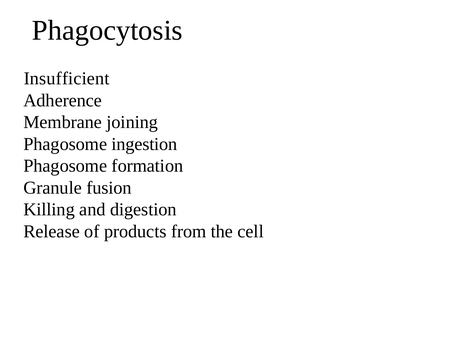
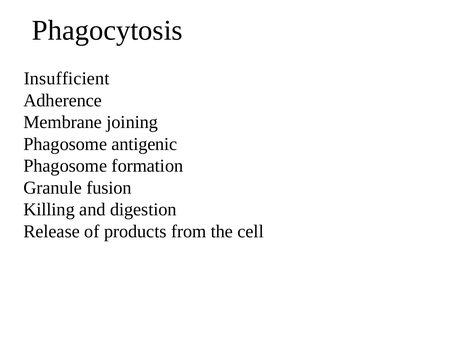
ingestion: ingestion -> antigenic
